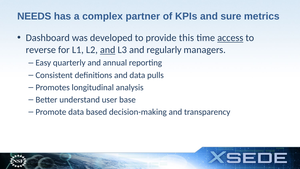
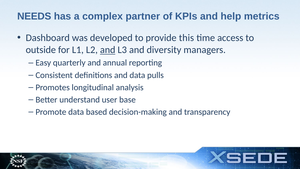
sure: sure -> help
access underline: present -> none
reverse: reverse -> outside
regularly: regularly -> diversity
